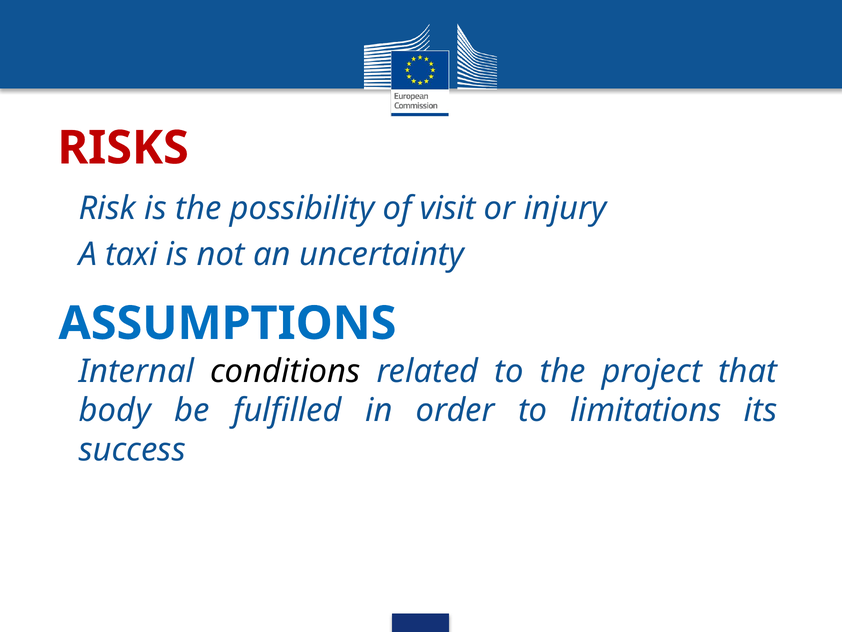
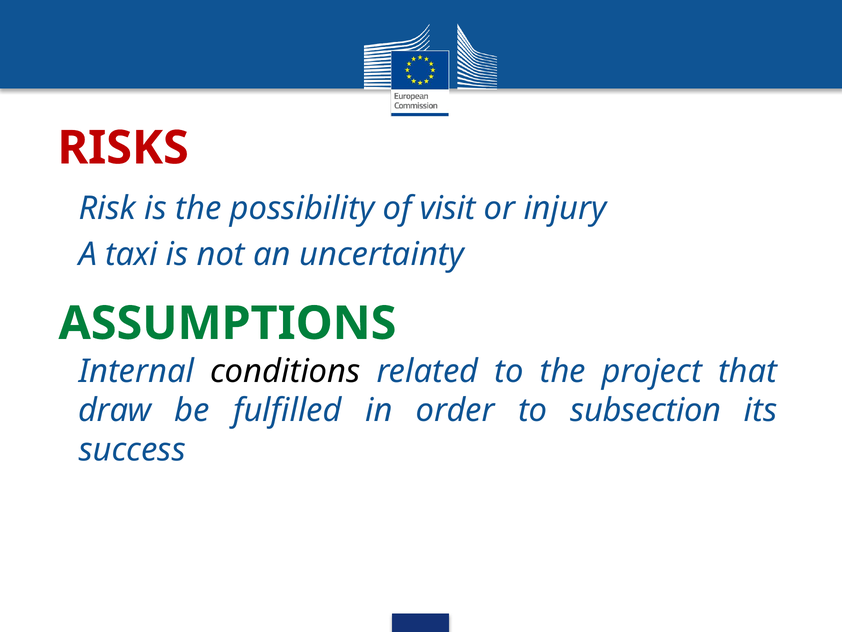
ASSUMPTIONS colour: blue -> green
body: body -> draw
limitations: limitations -> subsection
